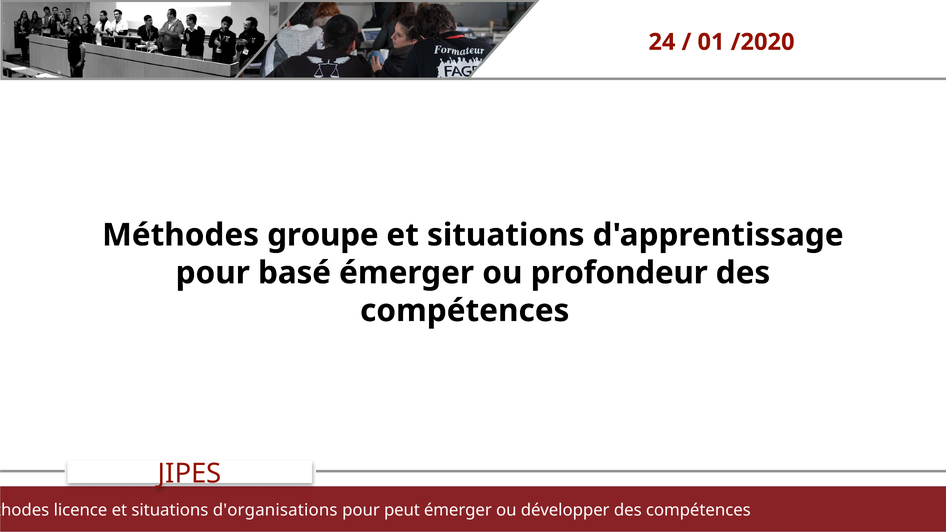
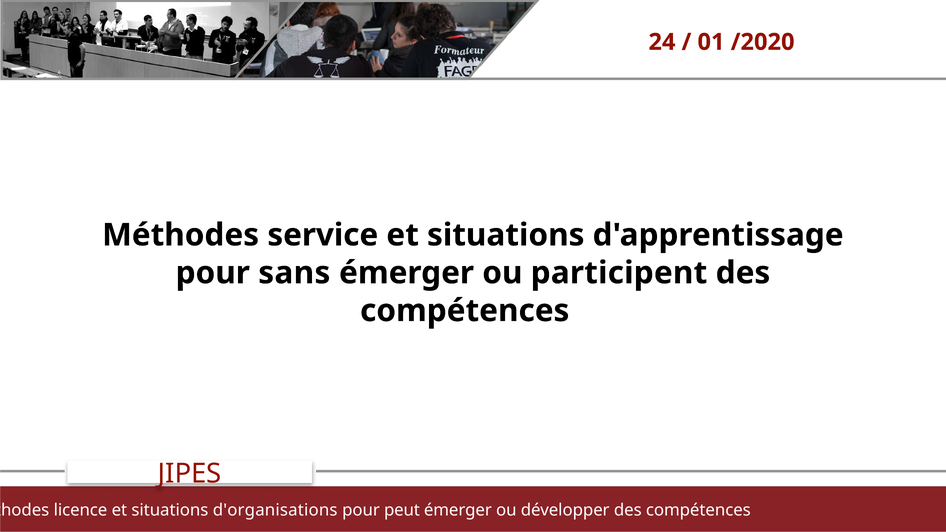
groupe: groupe -> service
basé: basé -> sans
profondeur: profondeur -> participent
